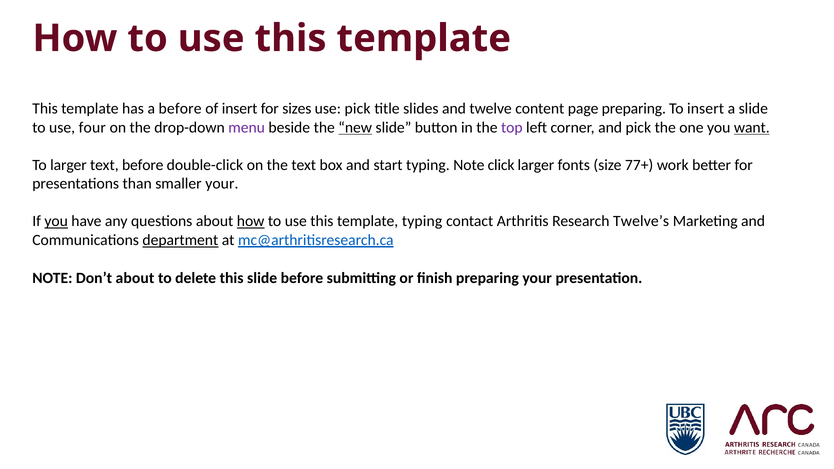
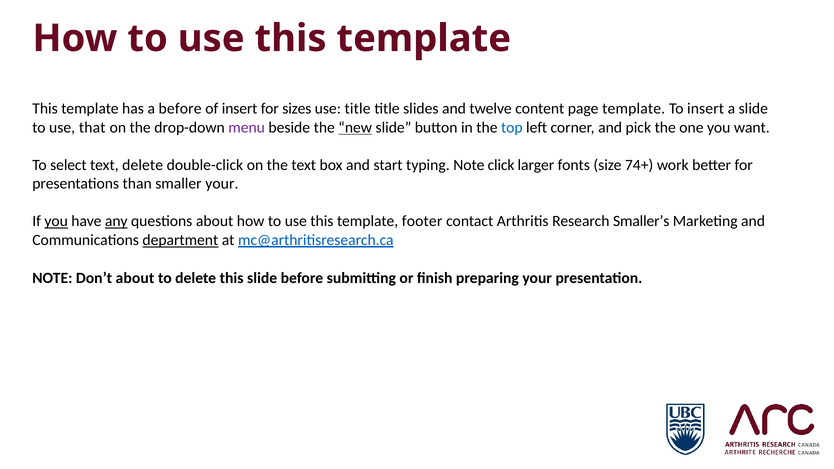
use pick: pick -> title
page preparing: preparing -> template
four: four -> that
top colour: purple -> blue
want underline: present -> none
To larger: larger -> select
text before: before -> delete
77+: 77+ -> 74+
any underline: none -> present
how at (251, 221) underline: present -> none
template typing: typing -> footer
Twelve’s: Twelve’s -> Smaller’s
